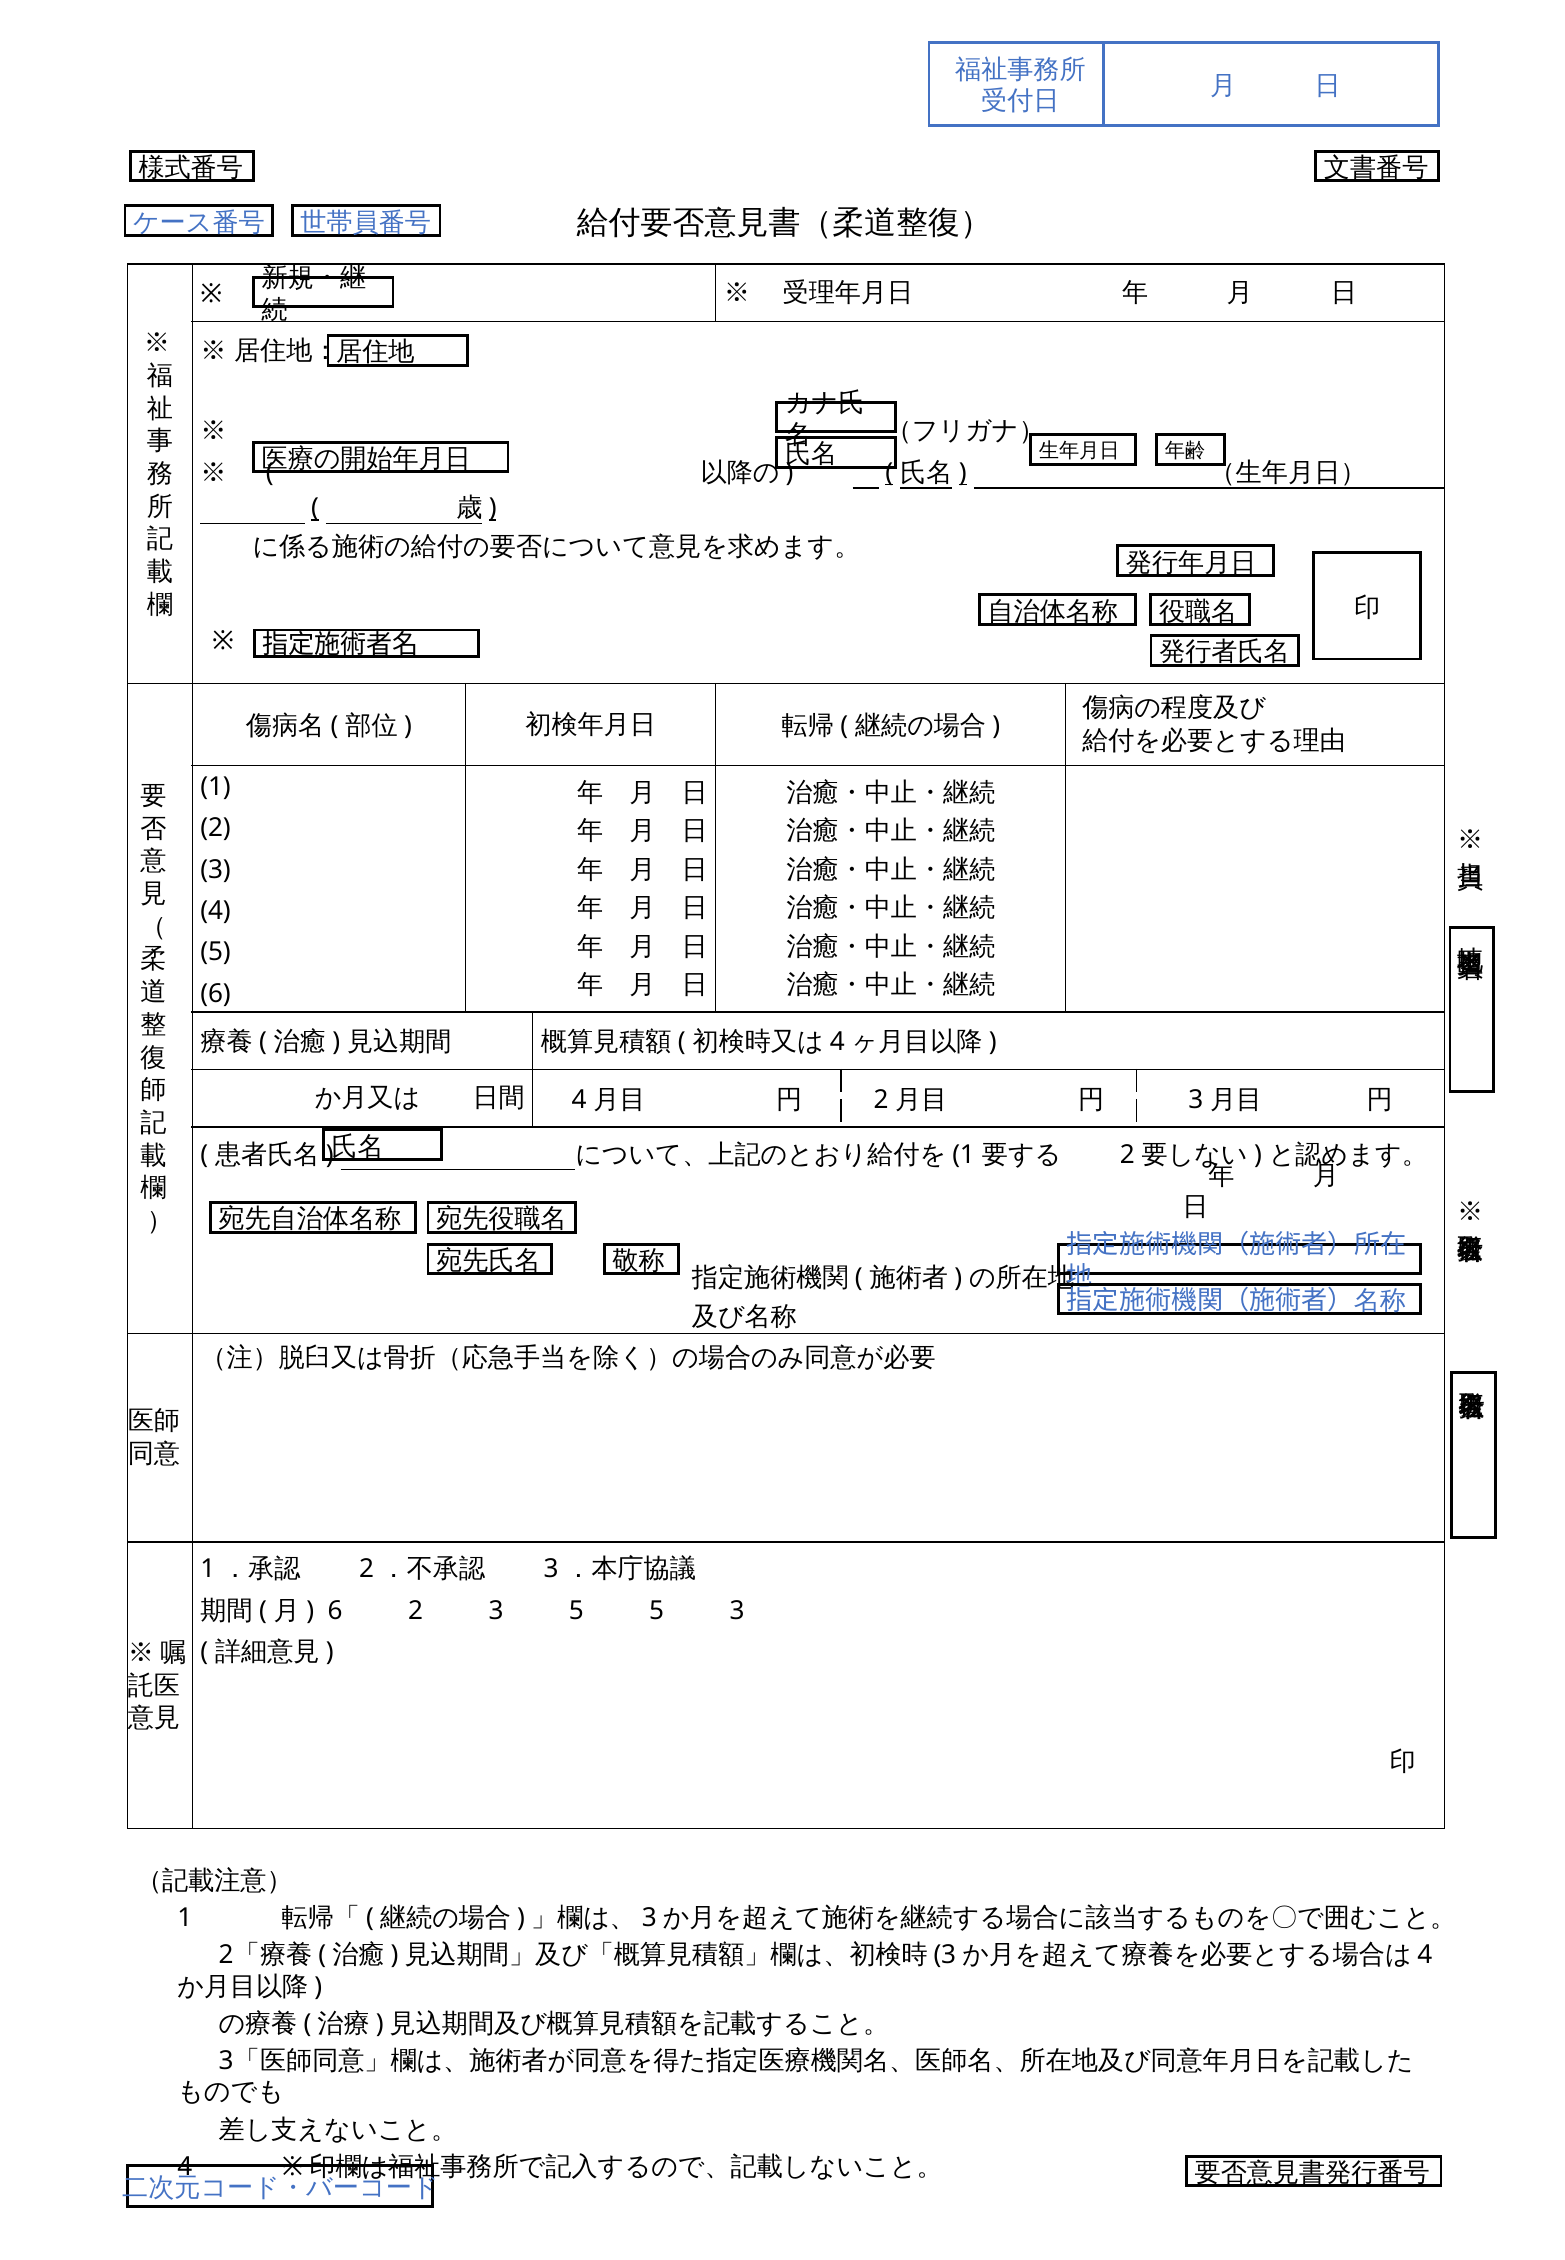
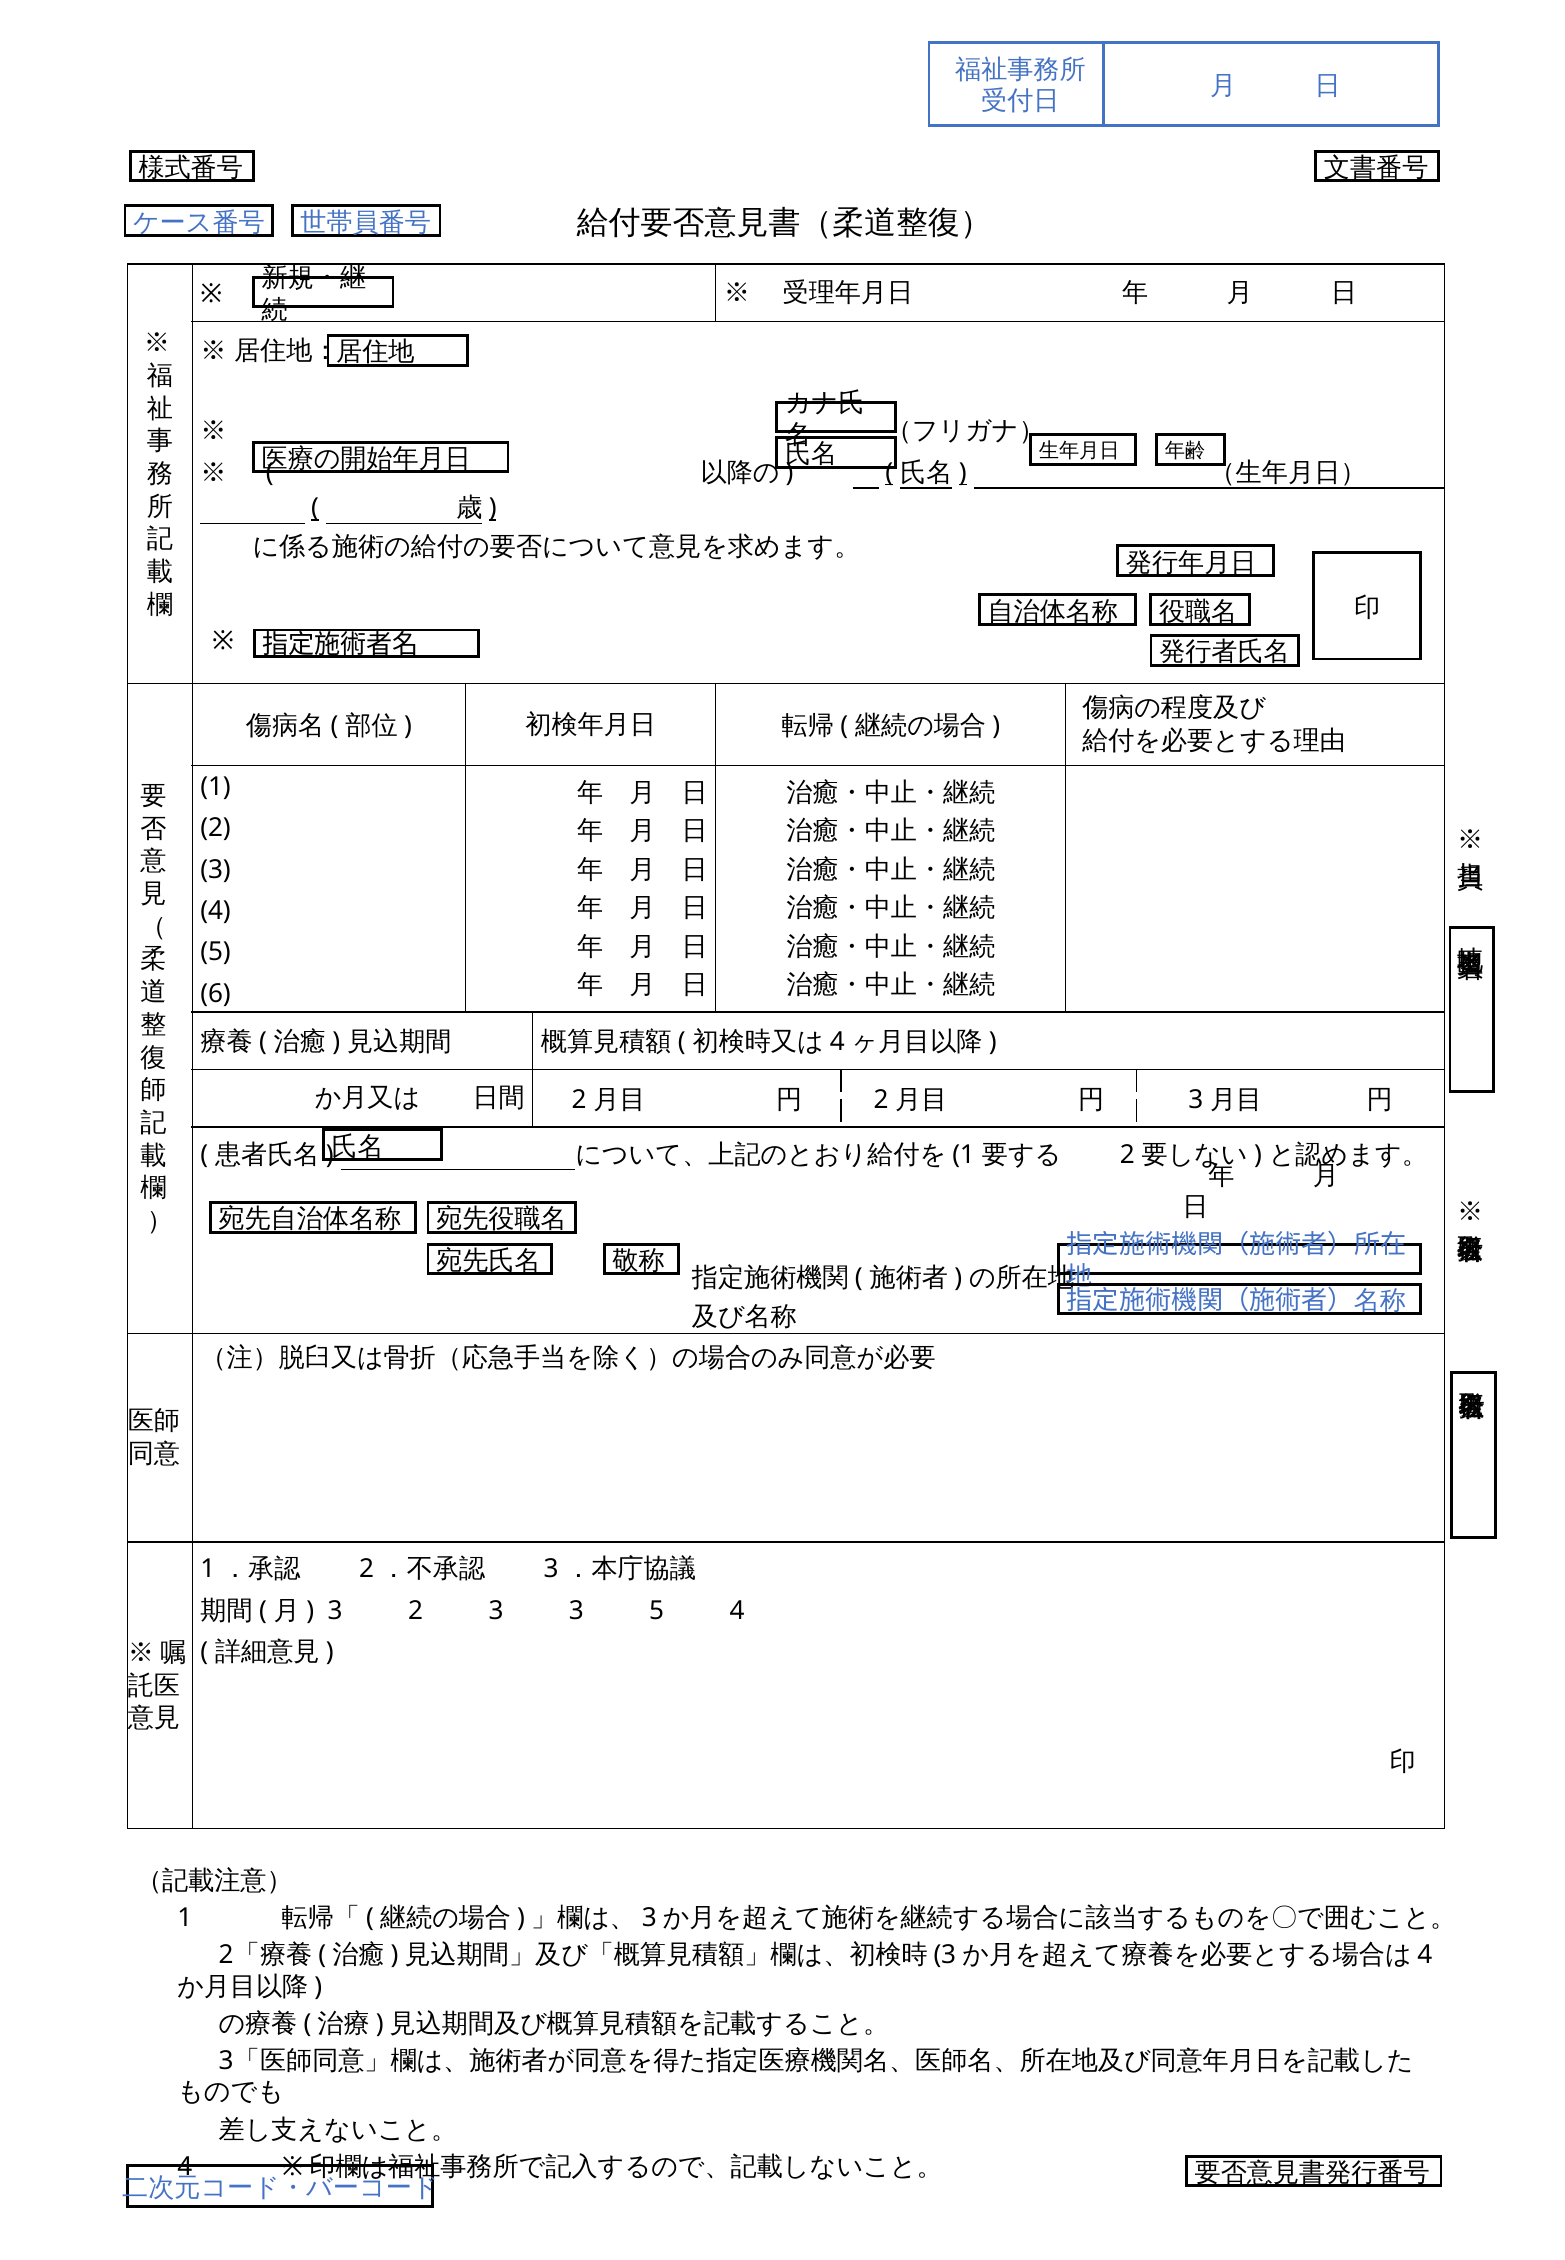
4 at (579, 1100): 4 -> 2
6 at (335, 1611): 6 -> 3
3 5: 5 -> 3
5 3: 3 -> 4
